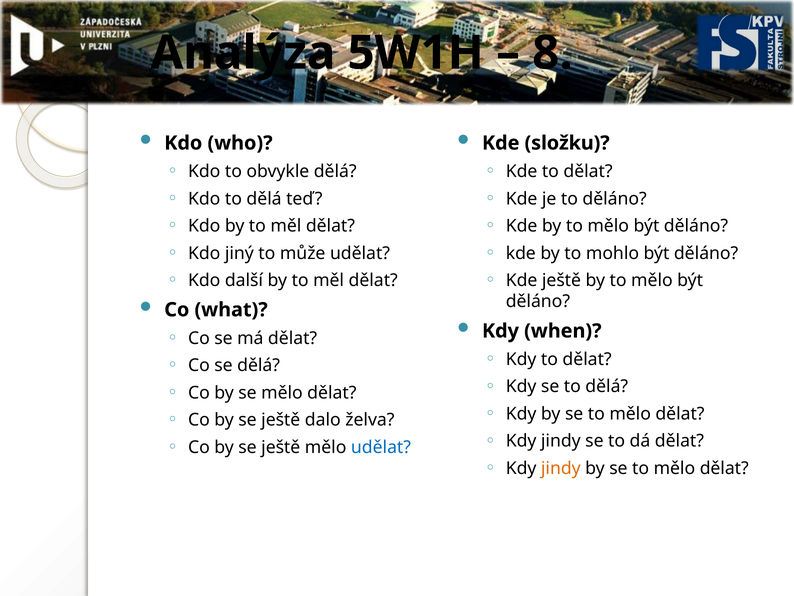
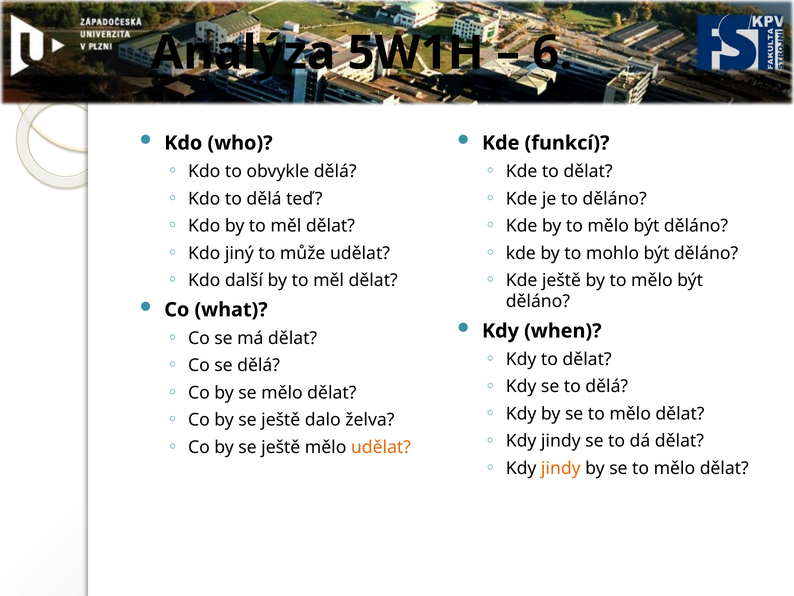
8: 8 -> 6
složku: složku -> funkcí
udělat at (381, 447) colour: blue -> orange
